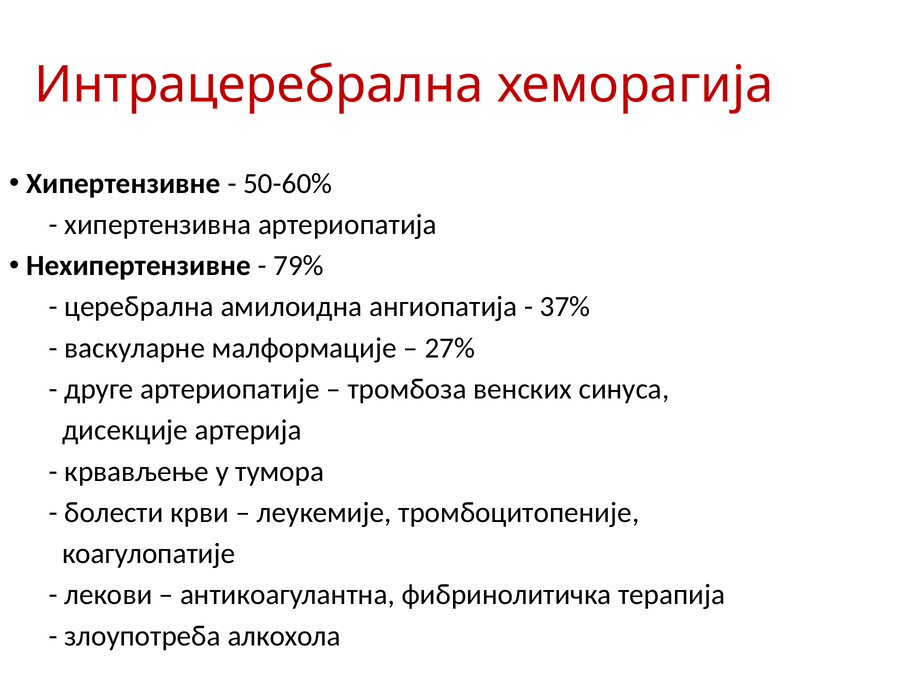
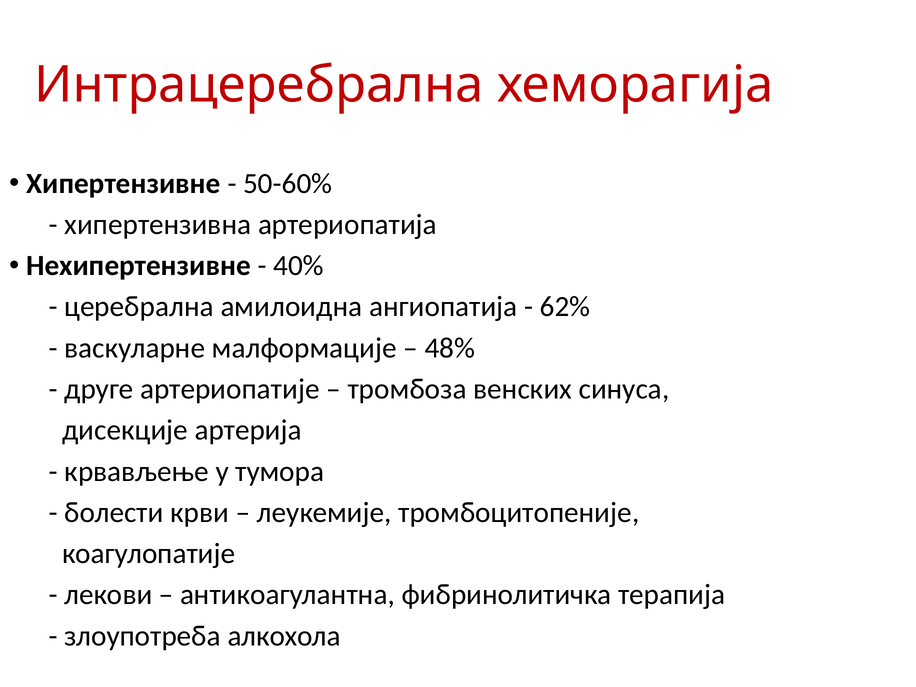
79%: 79% -> 40%
37%: 37% -> 62%
27%: 27% -> 48%
